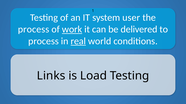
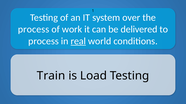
user: user -> over
work underline: present -> none
Links: Links -> Train
